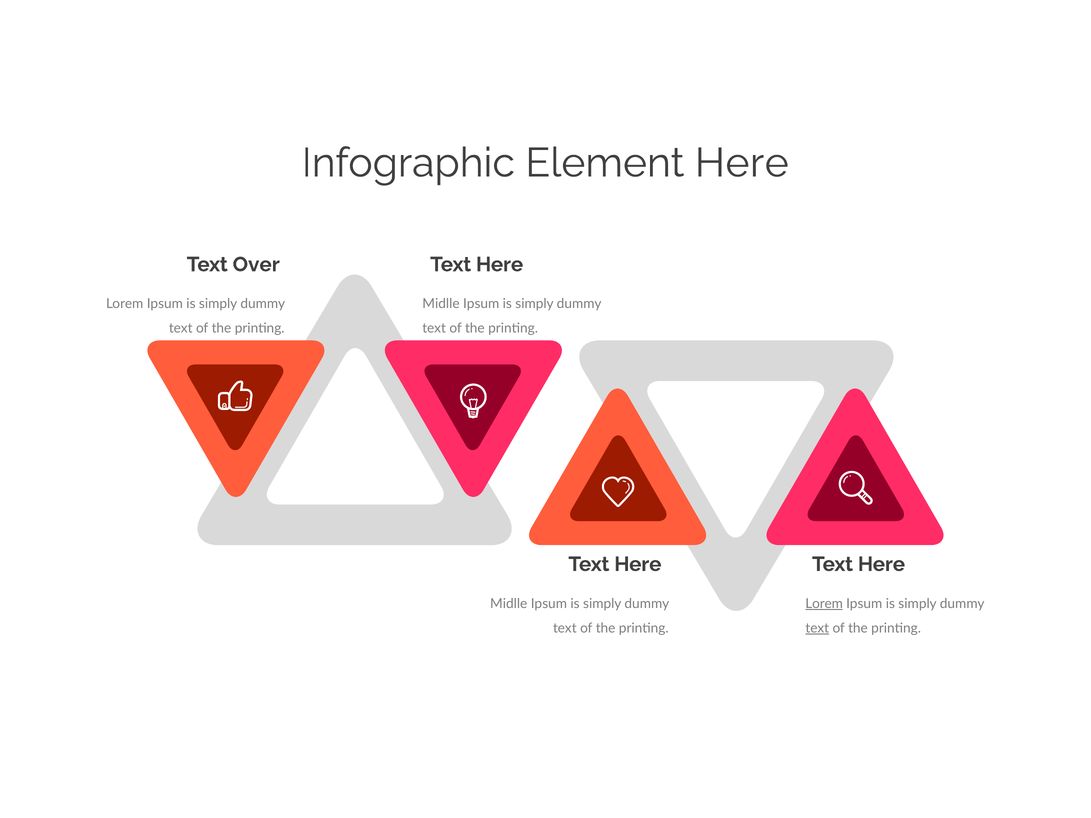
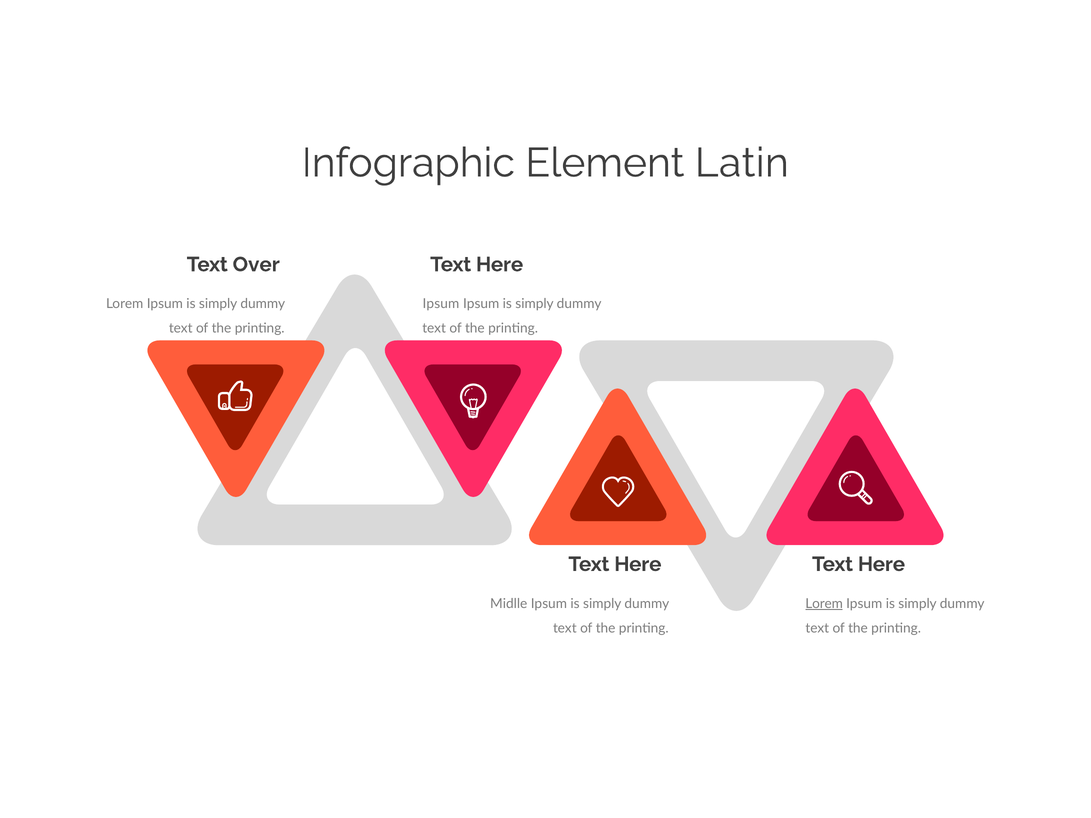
Element Here: Here -> Latin
Midlle at (441, 304): Midlle -> Ipsum
text at (817, 628) underline: present -> none
